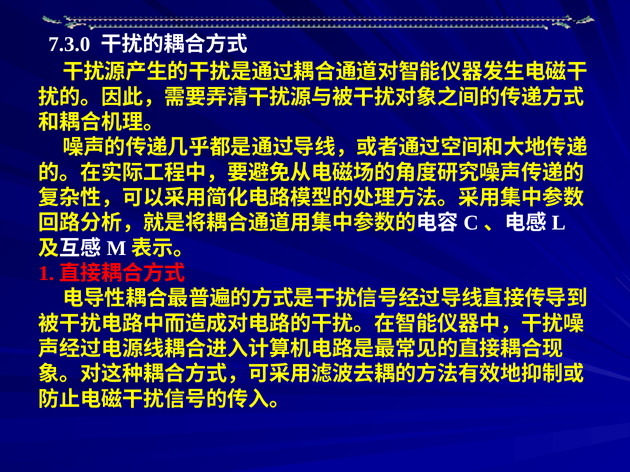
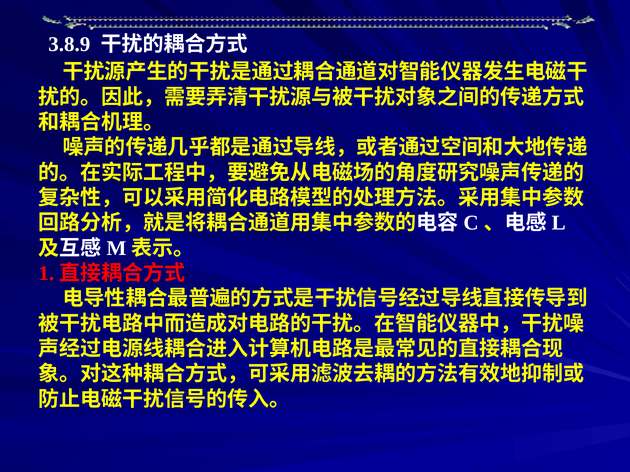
7.3.0: 7.3.0 -> 3.8.9
